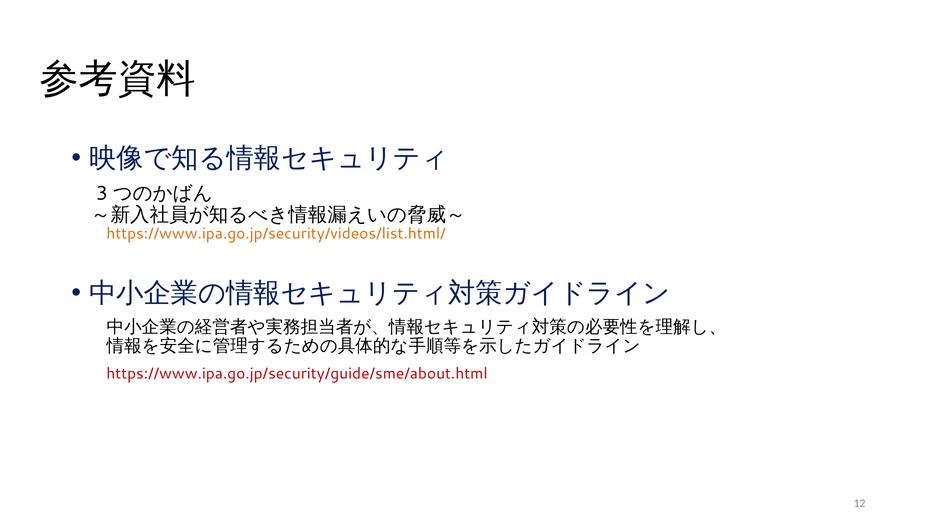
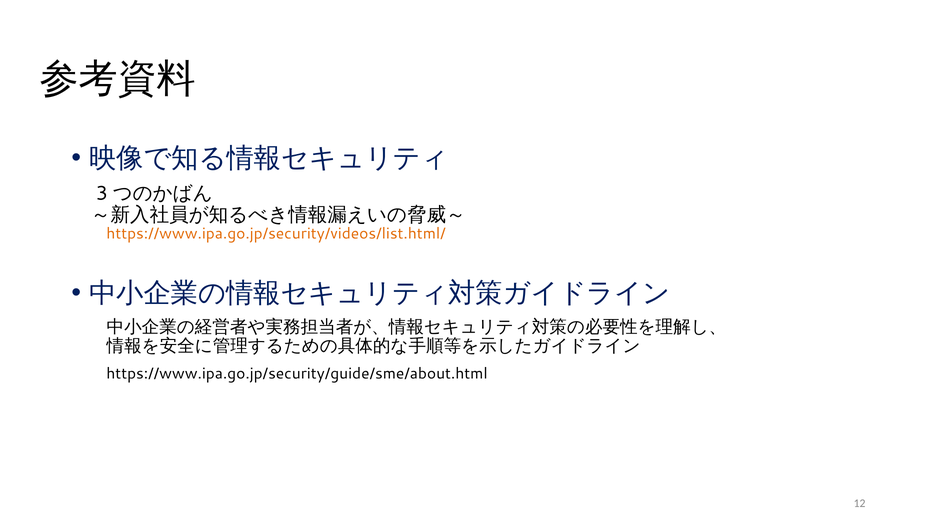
https://www.ipa.go.jp/security/guide/sme/about.html colour: red -> black
